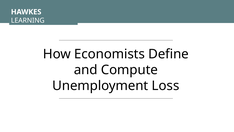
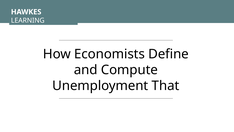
Loss: Loss -> That
